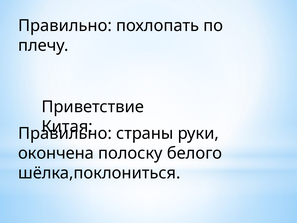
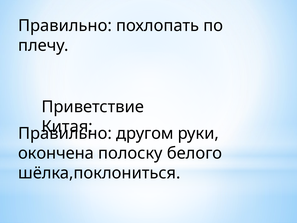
страны: страны -> другом
